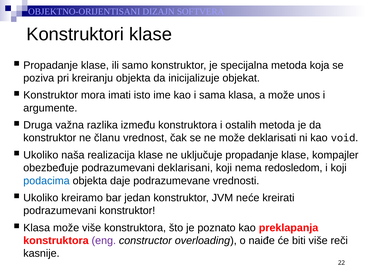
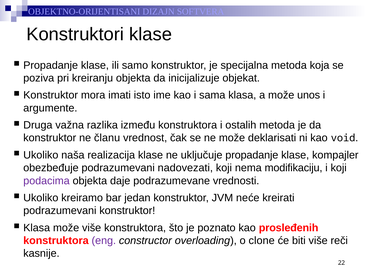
deklarisani: deklarisani -> nadovezati
redosledom: redosledom -> modifikaciju
podacima colour: blue -> purple
preklapanja: preklapanja -> prosleđenih
naiđe: naiđe -> clone
